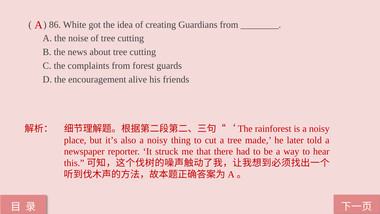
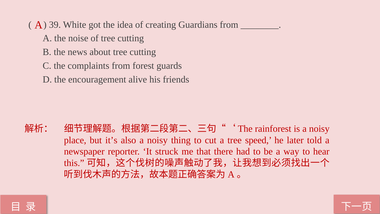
86: 86 -> 39
made: made -> speed
